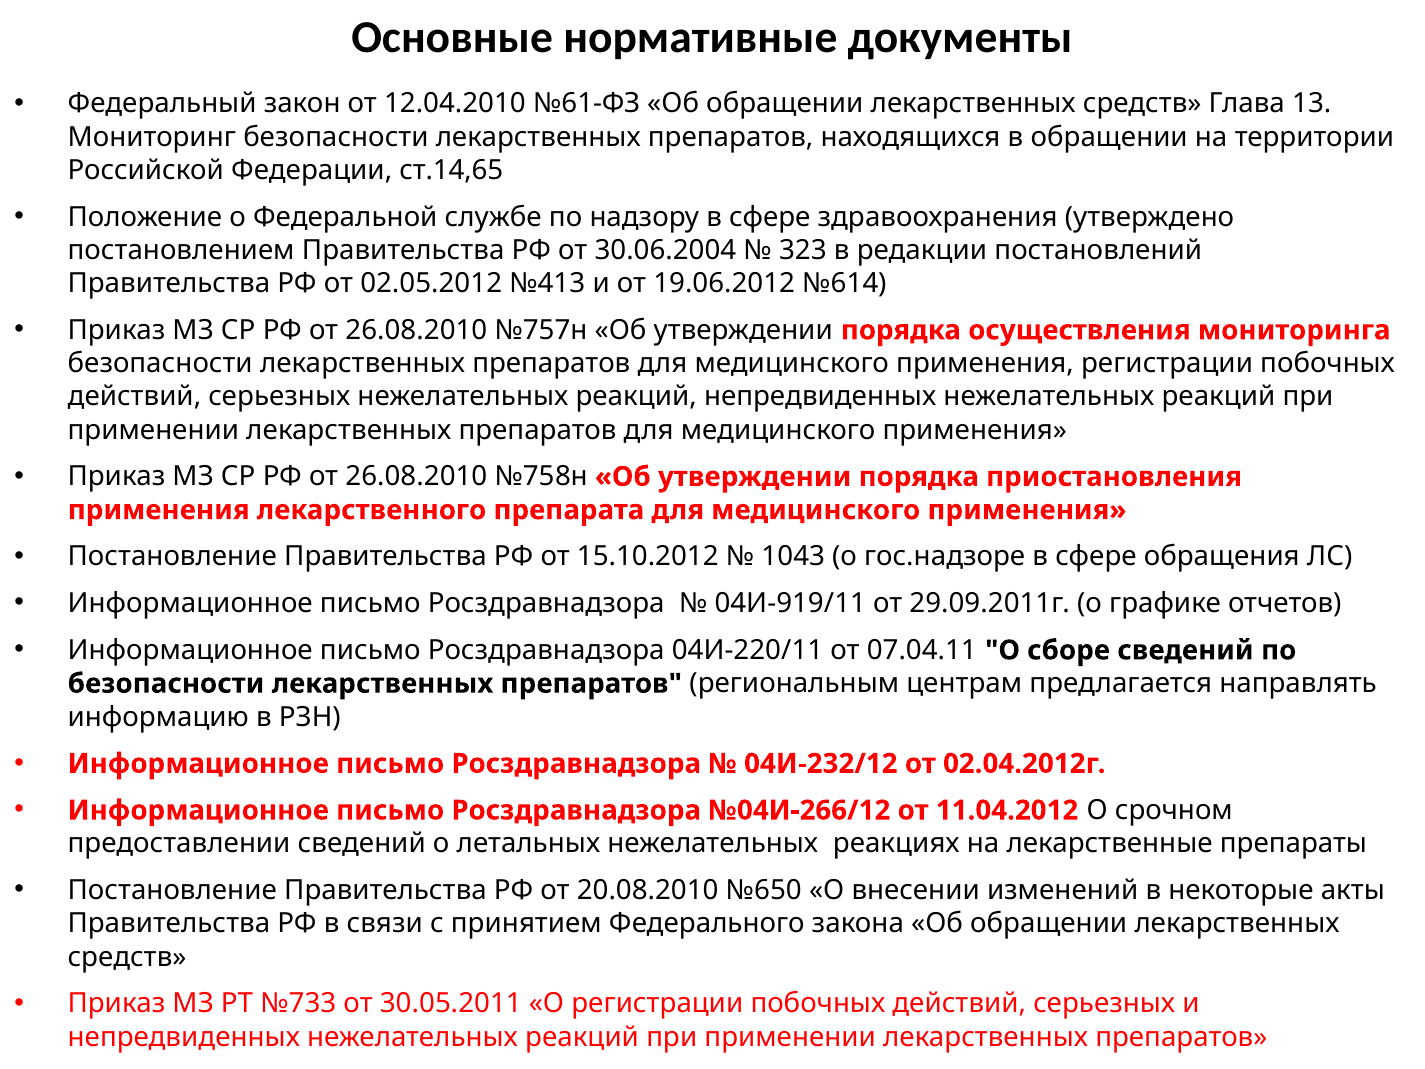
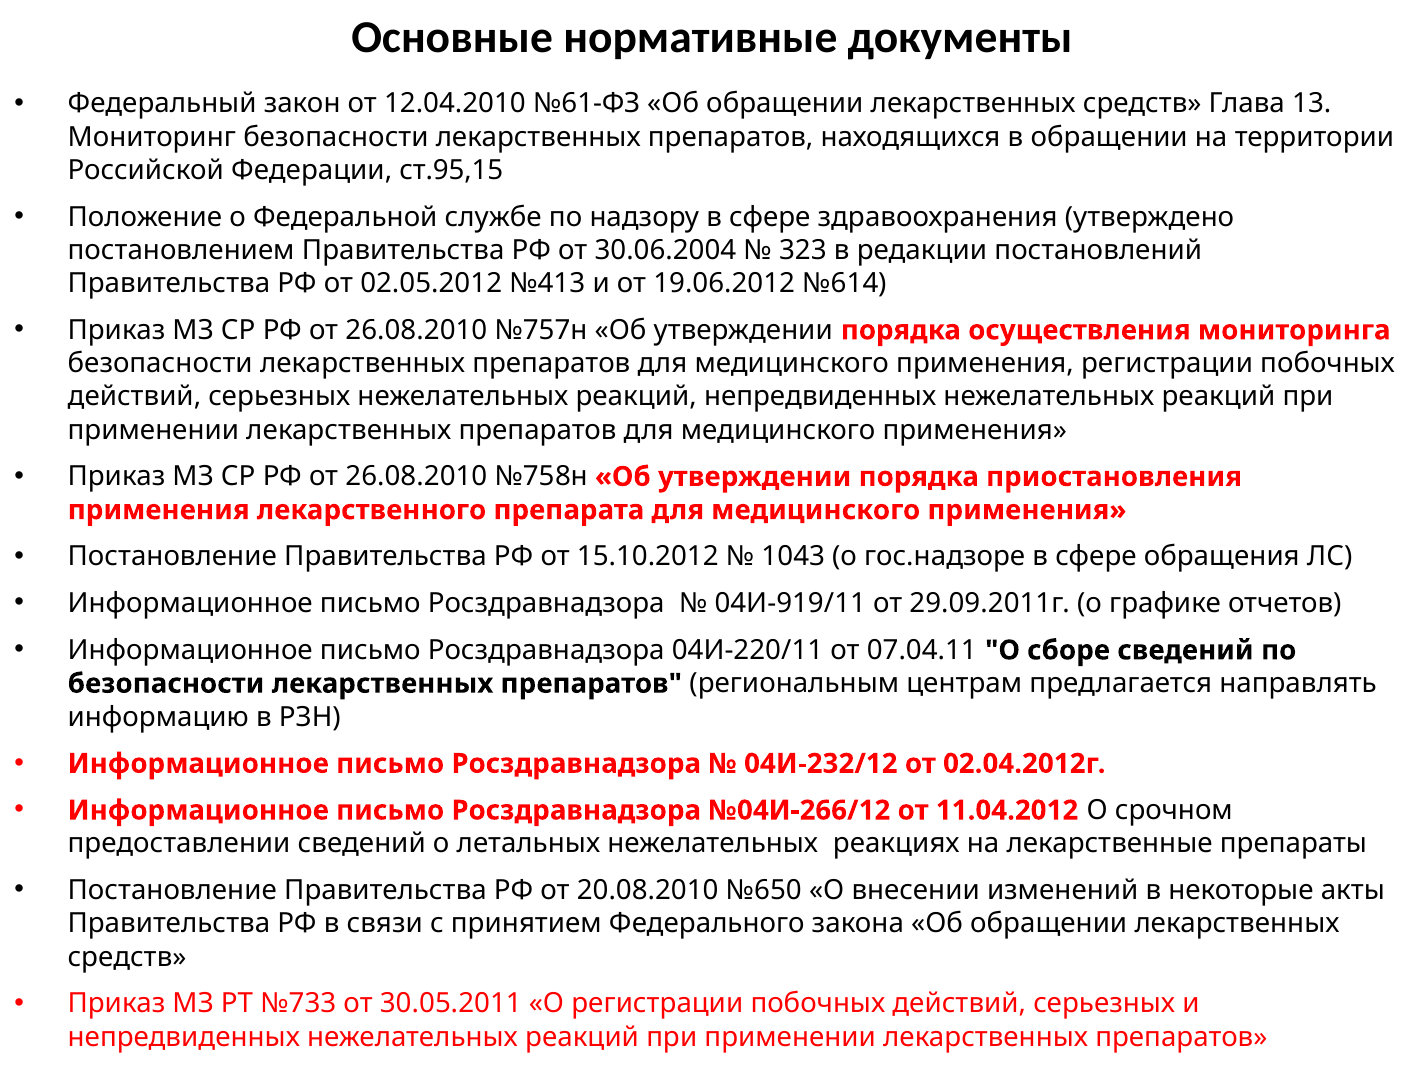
ст.14,65: ст.14,65 -> ст.95,15
